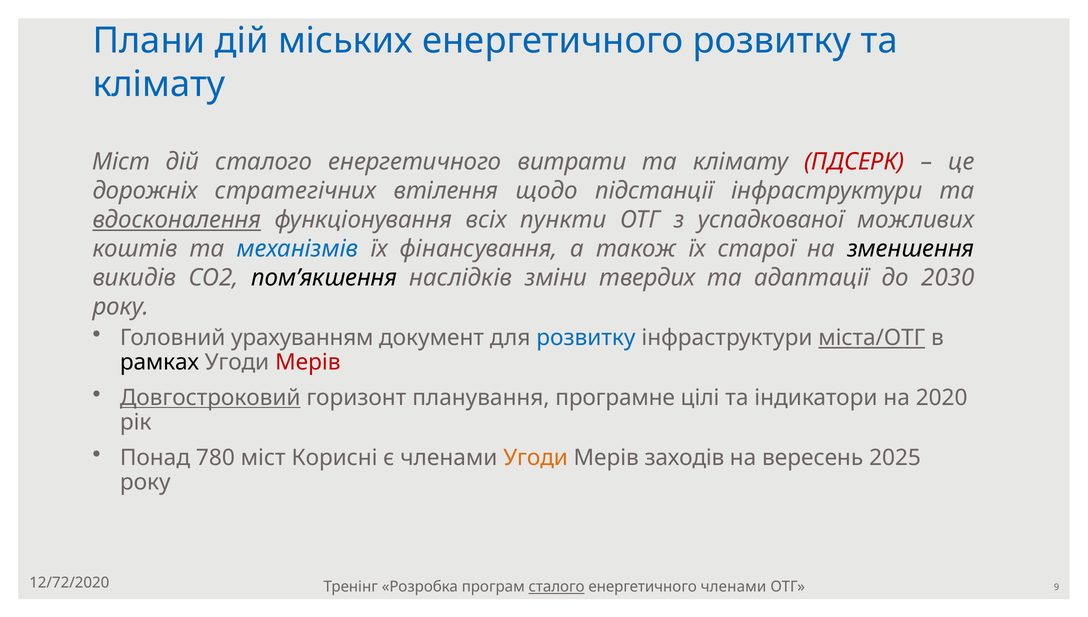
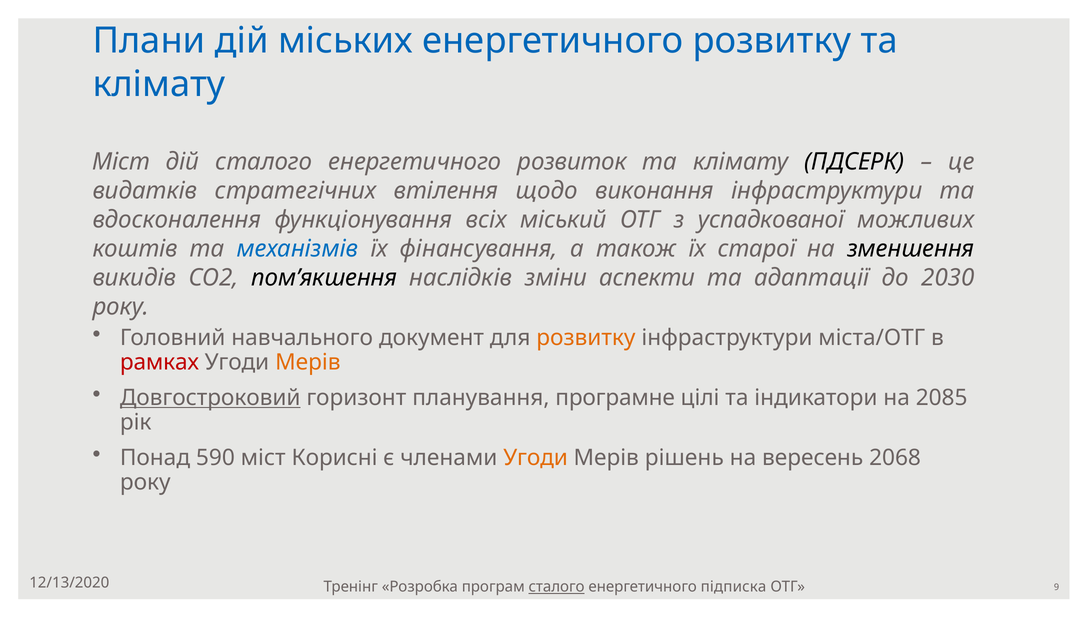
витрати: витрати -> розвиток
ПДСЕРК colour: red -> black
дорожніх: дорожніх -> видатків
підстанції: підстанції -> виконання
вдосконалення underline: present -> none
пункти: пункти -> міський
твердих: твердих -> аспекти
урахуванням: урахуванням -> навчального
розвитку at (586, 338) colour: blue -> orange
міста/ОТГ underline: present -> none
рамках colour: black -> red
Мерів at (308, 362) colour: red -> orange
2020: 2020 -> 2085
780: 780 -> 590
заходів: заходів -> рішень
2025: 2025 -> 2068
12/72/2020: 12/72/2020 -> 12/13/2020
енергетичного членами: членами -> підписка
